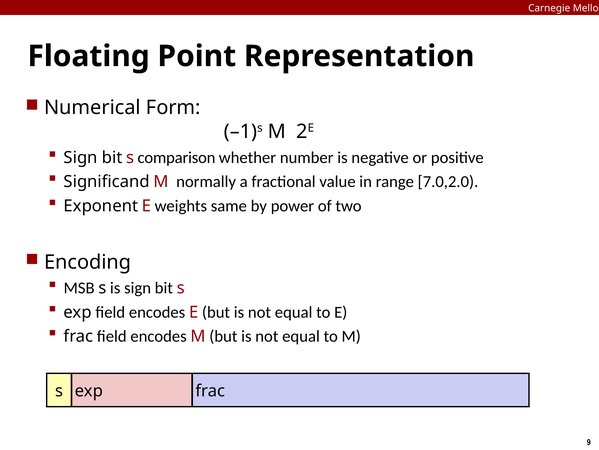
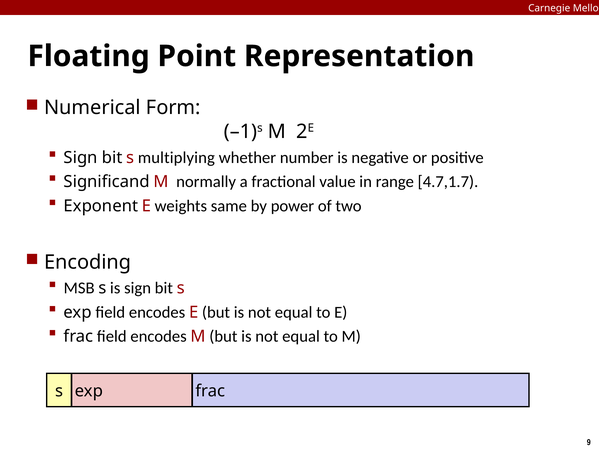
comparison: comparison -> multiplying
7.0,2.0: 7.0,2.0 -> 4.7,1.7
